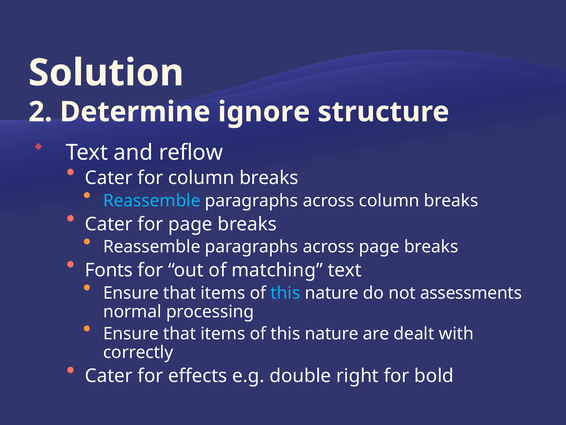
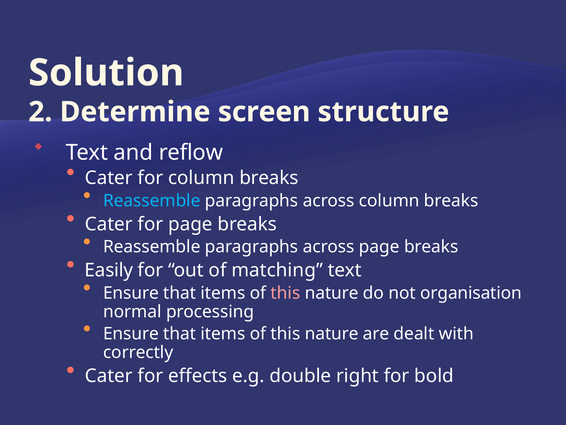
ignore: ignore -> screen
Fonts: Fonts -> Easily
this at (285, 293) colour: light blue -> pink
assessments: assessments -> organisation
